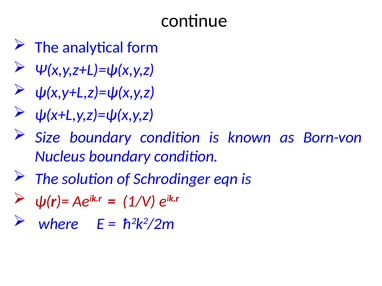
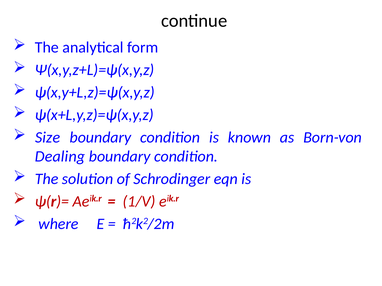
Nucleus: Nucleus -> Dealing
